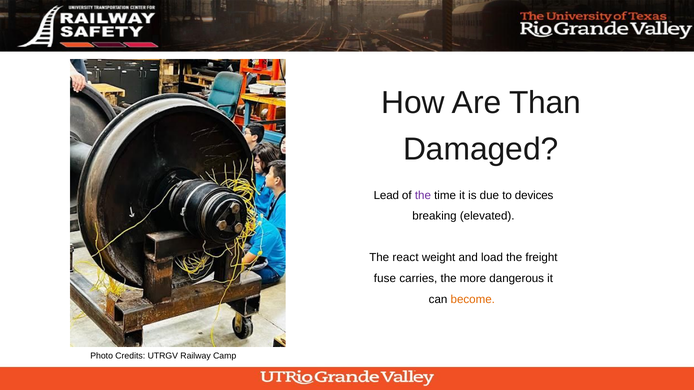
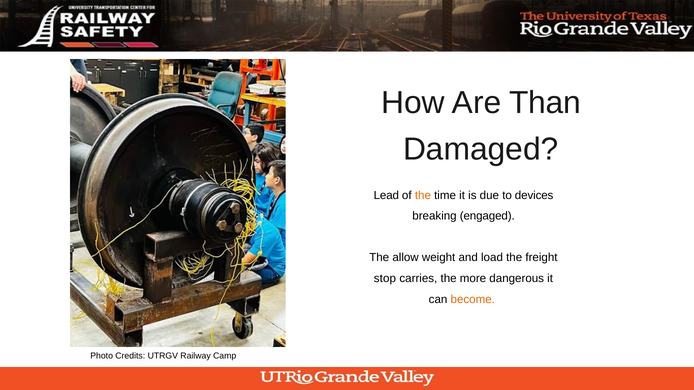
the at (423, 195) colour: purple -> orange
elevated: elevated -> engaged
react: react -> allow
fuse: fuse -> stop
